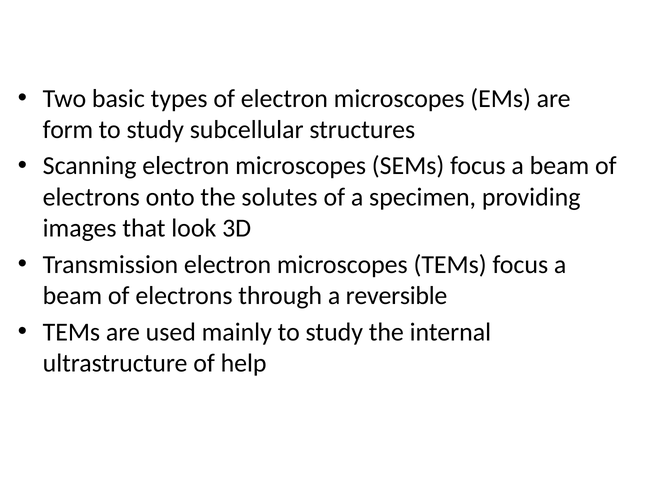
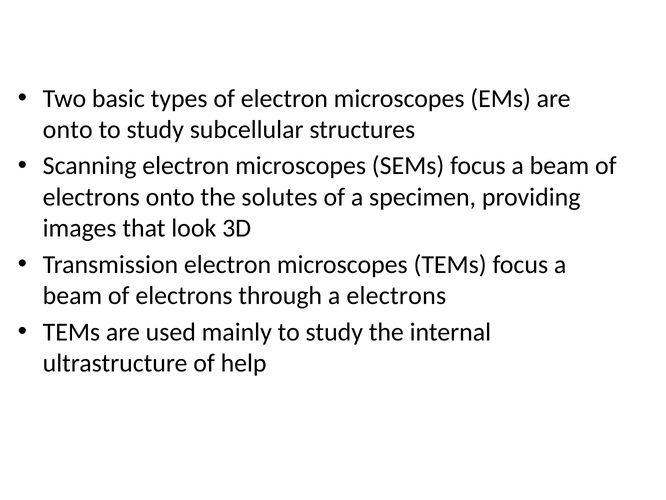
form at (68, 129): form -> onto
a reversible: reversible -> electrons
